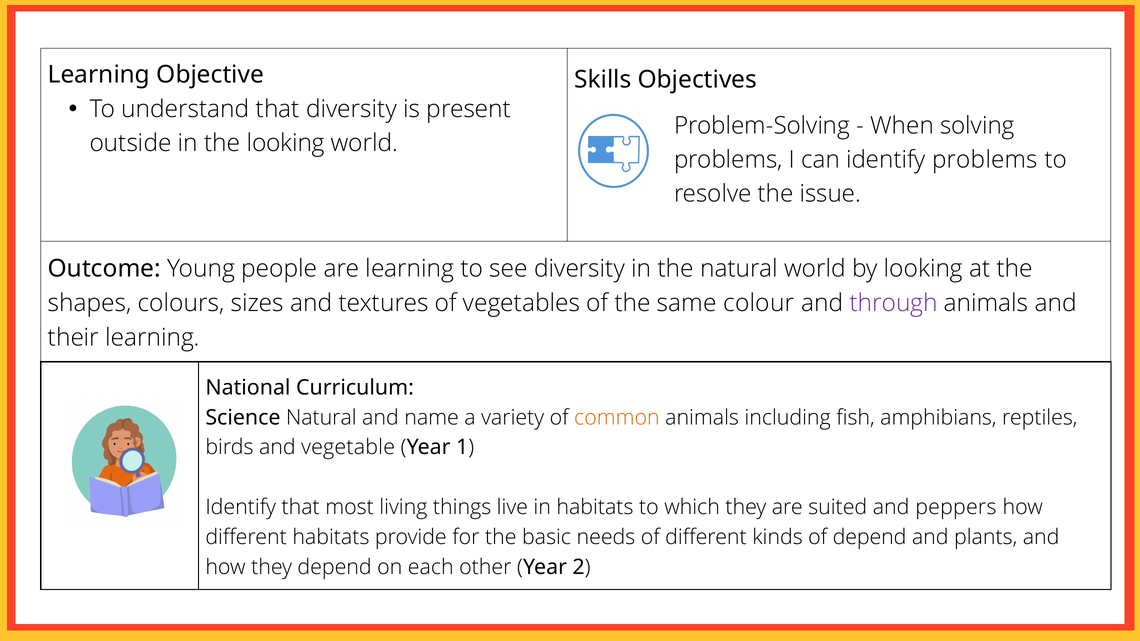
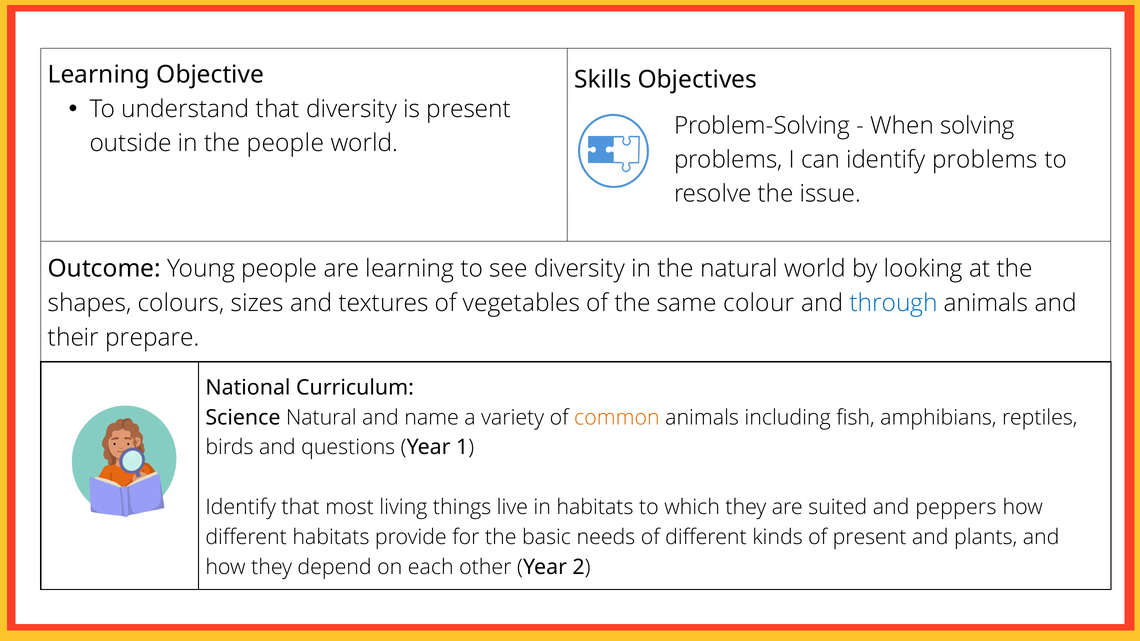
the looking: looking -> people
through colour: purple -> blue
their learning: learning -> prepare
vegetable: vegetable -> questions
of depend: depend -> present
